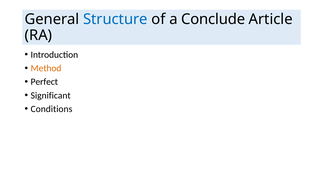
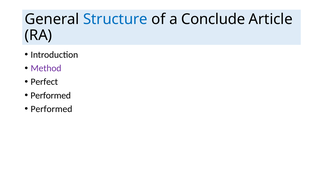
Method colour: orange -> purple
Significant at (51, 95): Significant -> Performed
Conditions at (51, 109): Conditions -> Performed
